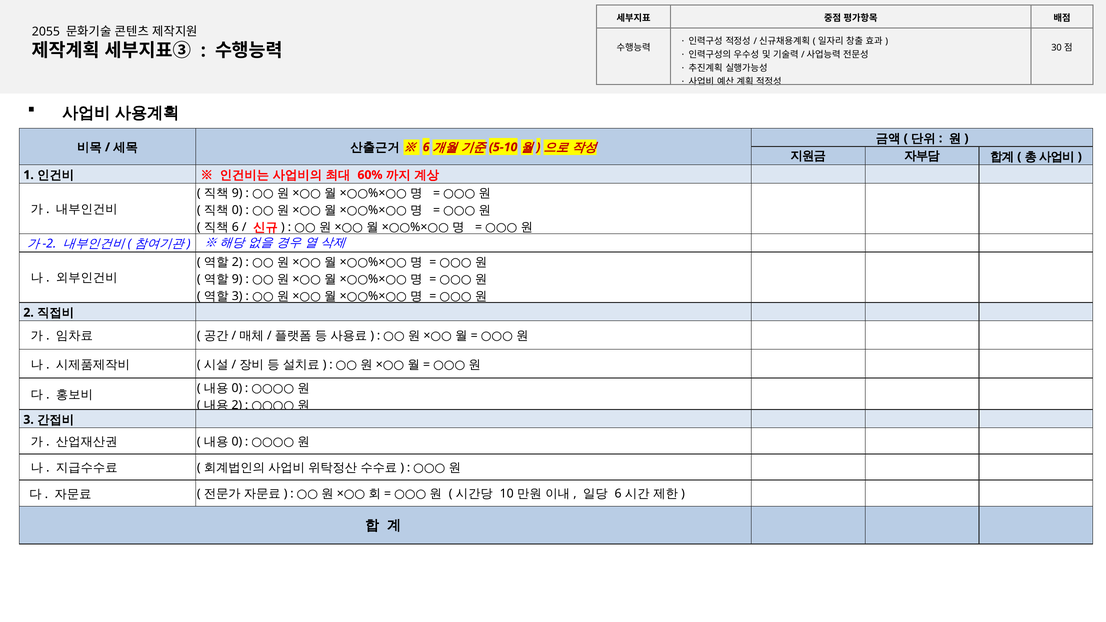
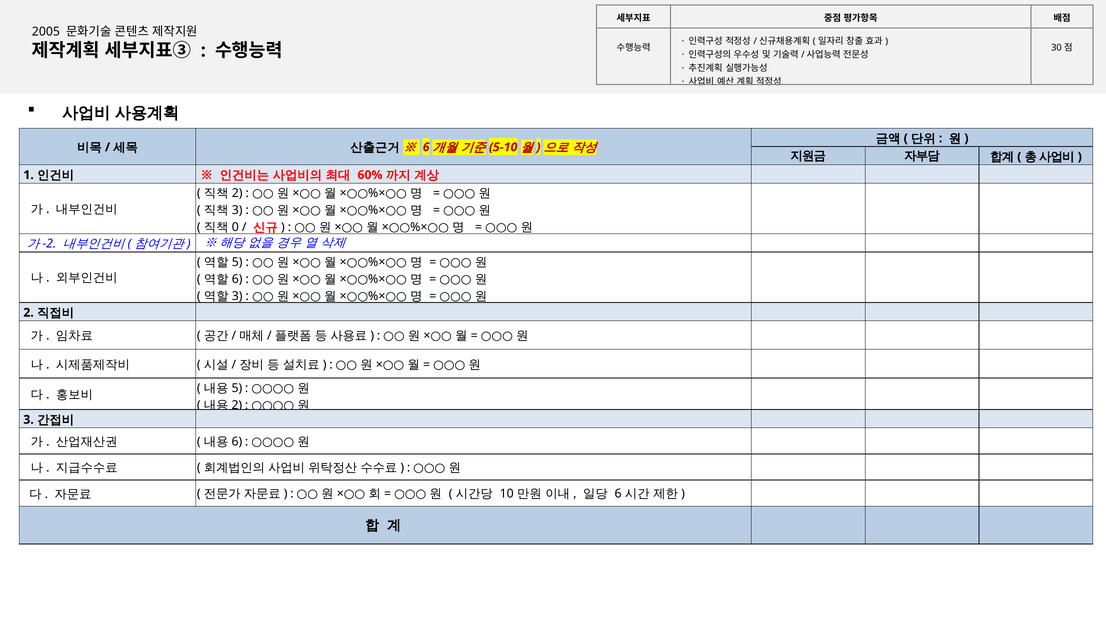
2055: 2055 -> 2005
9 at (237, 193): 9 -> 2
0 at (237, 210): 0 -> 3
6 at (235, 227): 6 -> 0
2 at (237, 262): 2 -> 5
9 at (237, 279): 9 -> 6
0 at (237, 388): 0 -> 5
0 at (237, 442): 0 -> 6
